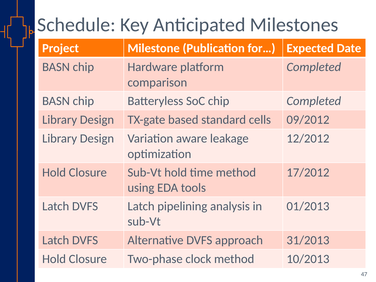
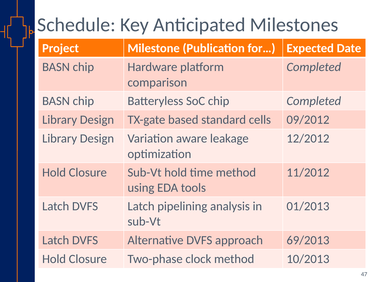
17/2012: 17/2012 -> 11/2012
31/2013: 31/2013 -> 69/2013
